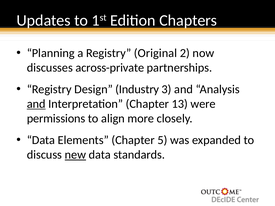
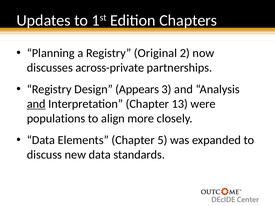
Industry: Industry -> Appears
permissions: permissions -> populations
new underline: present -> none
